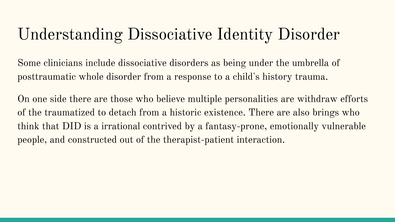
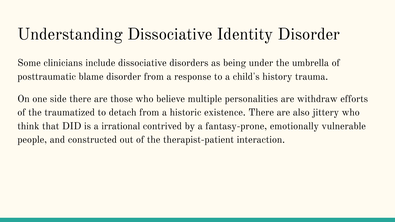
whole: whole -> blame
brings: brings -> jittery
